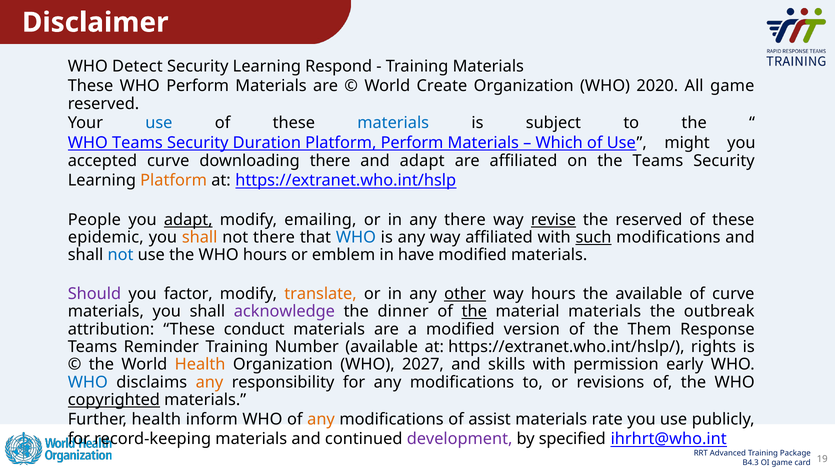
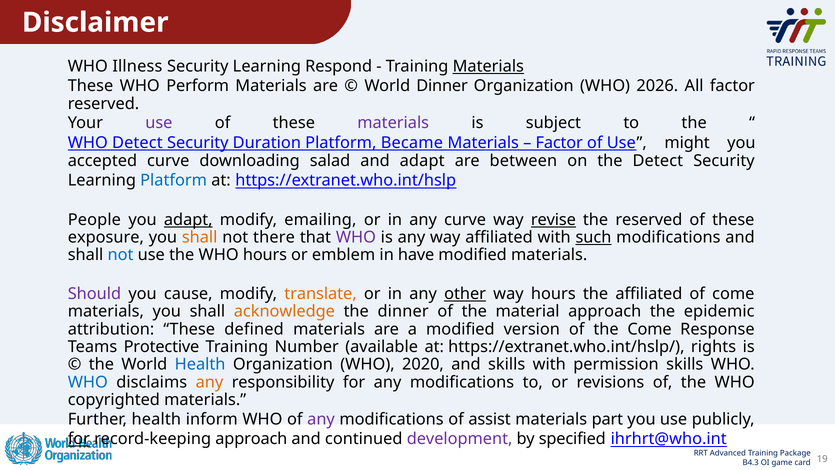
Detect: Detect -> Illness
Materials at (488, 66) underline: none -> present
World Create: Create -> Dinner
2020: 2020 -> 2026
All game: game -> factor
use at (159, 123) colour: blue -> purple
materials at (393, 123) colour: blue -> purple
WHO Teams: Teams -> Detect
Platform Perform: Perform -> Became
Which at (559, 143): Which -> Factor
downloading there: there -> salad
are affiliated: affiliated -> between
the Teams: Teams -> Detect
Platform at (174, 180) colour: orange -> blue
any there: there -> curve
epidemic: epidemic -> exposure
WHO at (356, 237) colour: blue -> purple
factor: factor -> cause
the available: available -> affiliated
of curve: curve -> come
acknowledge colour: purple -> orange
the at (474, 311) underline: present -> none
material materials: materials -> approach
outbreak: outbreak -> epidemic
conduct: conduct -> defined
the Them: Them -> Come
Reminder: Reminder -> Protective
Health at (200, 364) colour: orange -> blue
2027: 2027 -> 2020
permission early: early -> skills
copyrighted underline: present -> none
any at (321, 419) colour: orange -> purple
rate: rate -> part
for at (79, 439) underline: none -> present
record-keeping materials: materials -> approach
